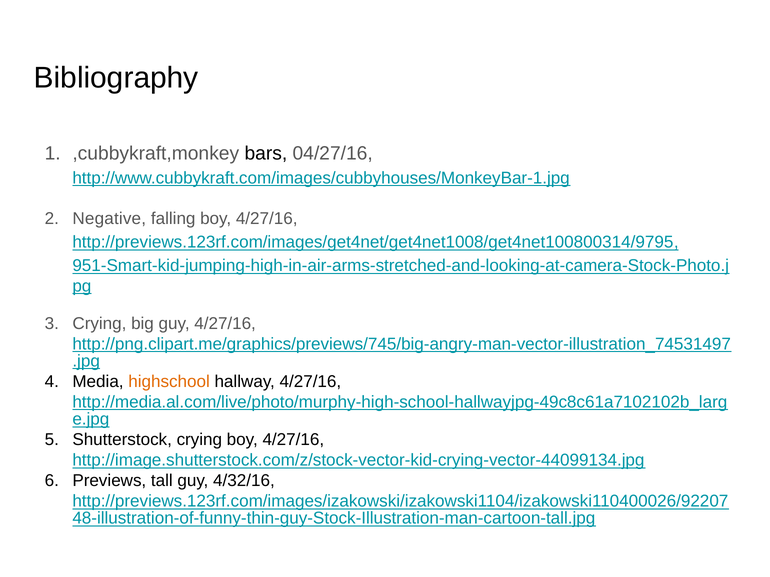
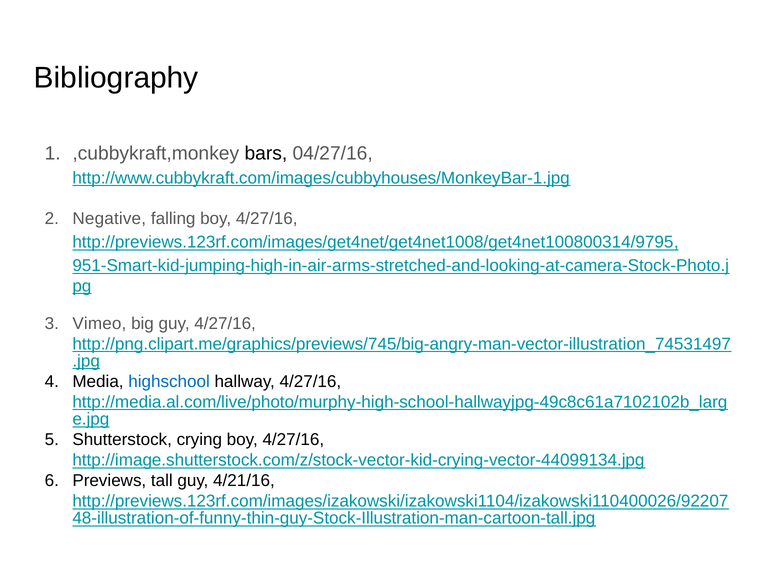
Crying at (99, 324): Crying -> Vimeo
highschool colour: orange -> blue
4/32/16: 4/32/16 -> 4/21/16
